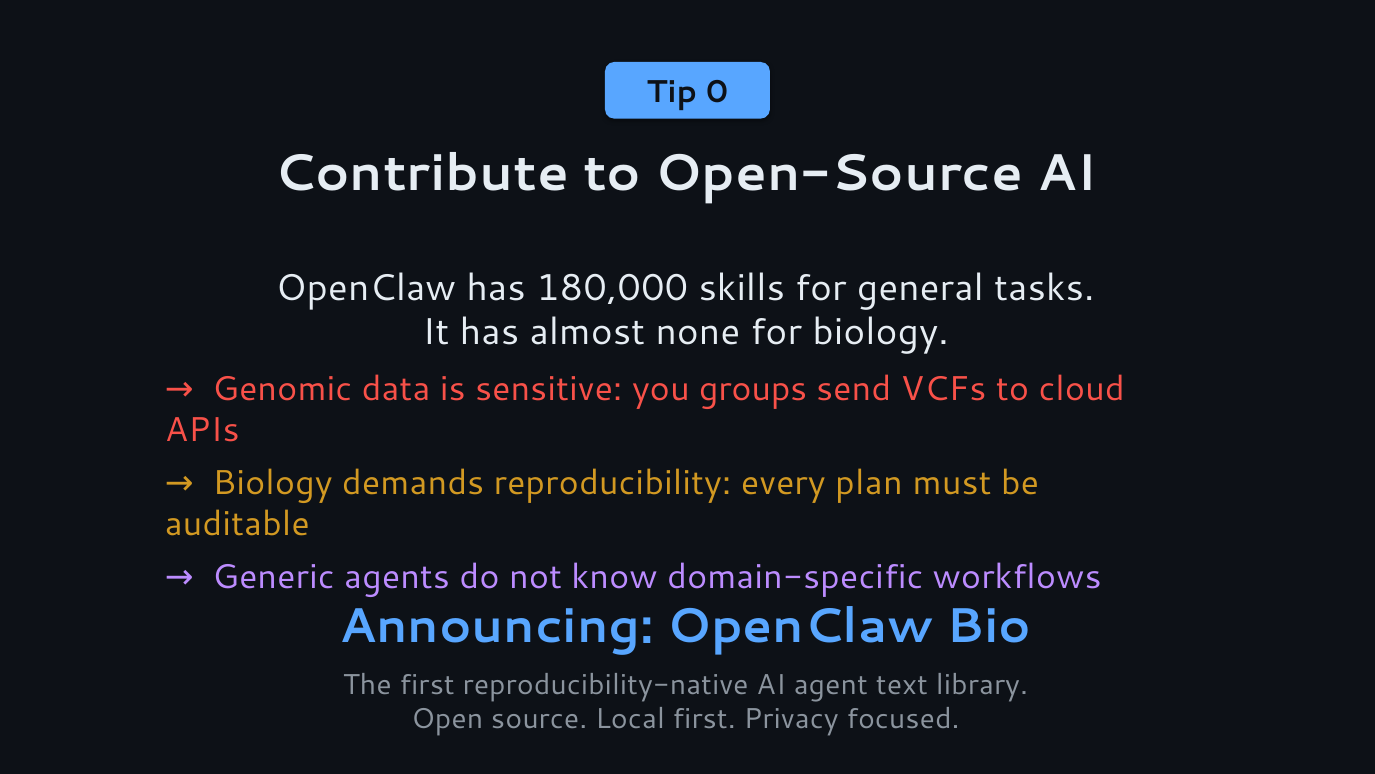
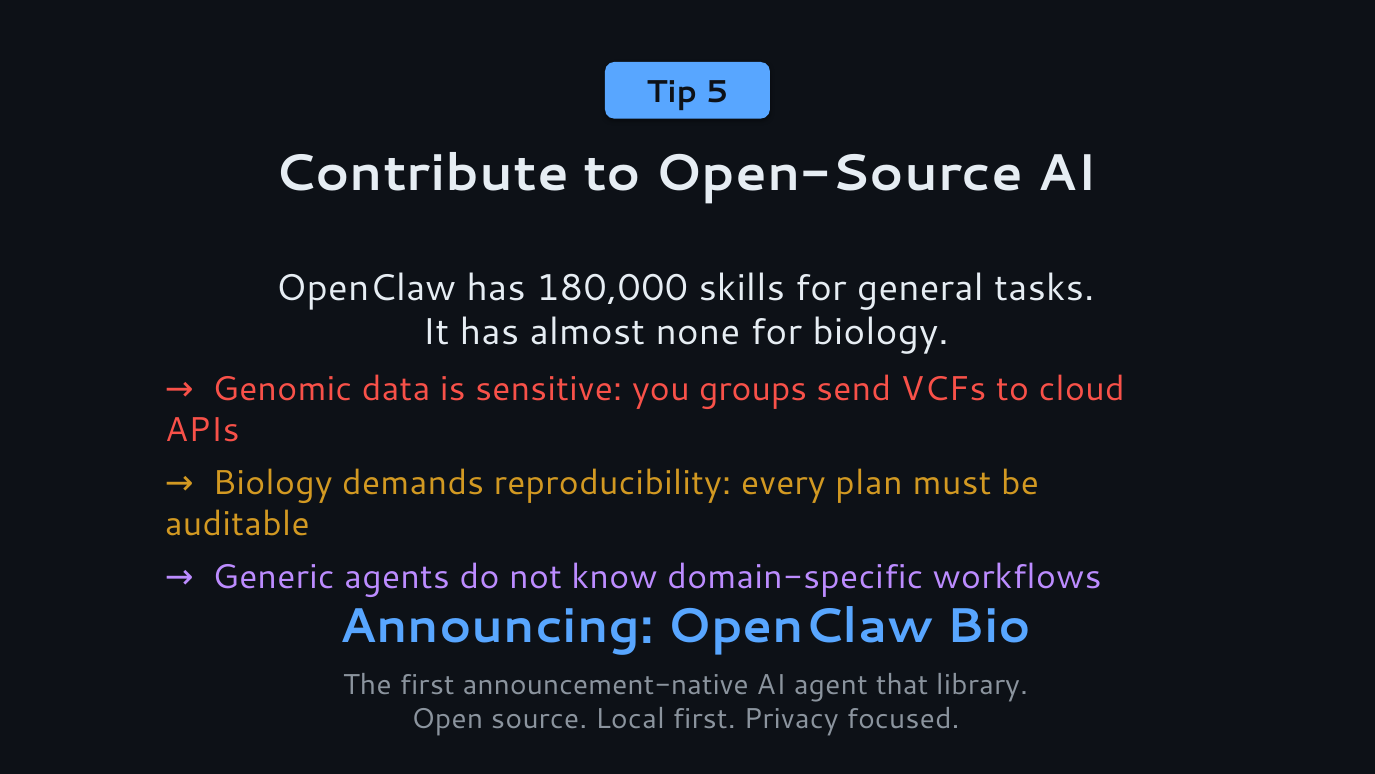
0: 0 -> 5
reproducibility-native: reproducibility-native -> announcement-native
text: text -> that
